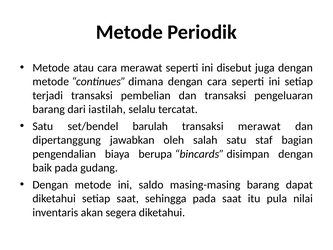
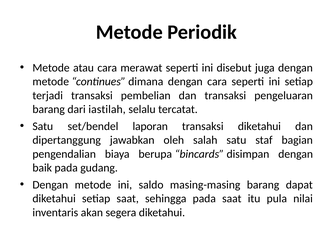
barulah: barulah -> laporan
transaksi merawat: merawat -> diketahui
